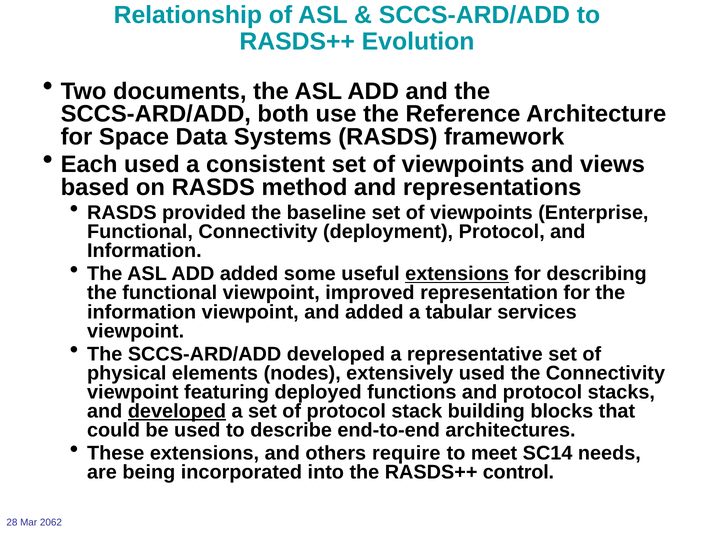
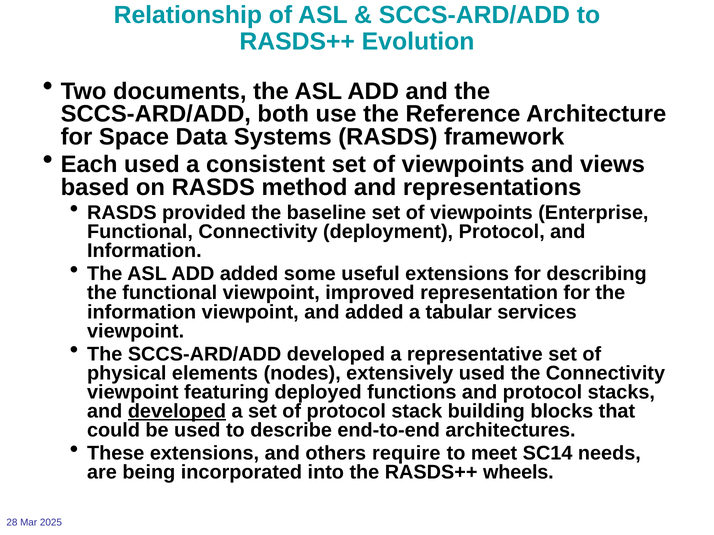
extensions at (457, 274) underline: present -> none
control: control -> wheels
2062: 2062 -> 2025
